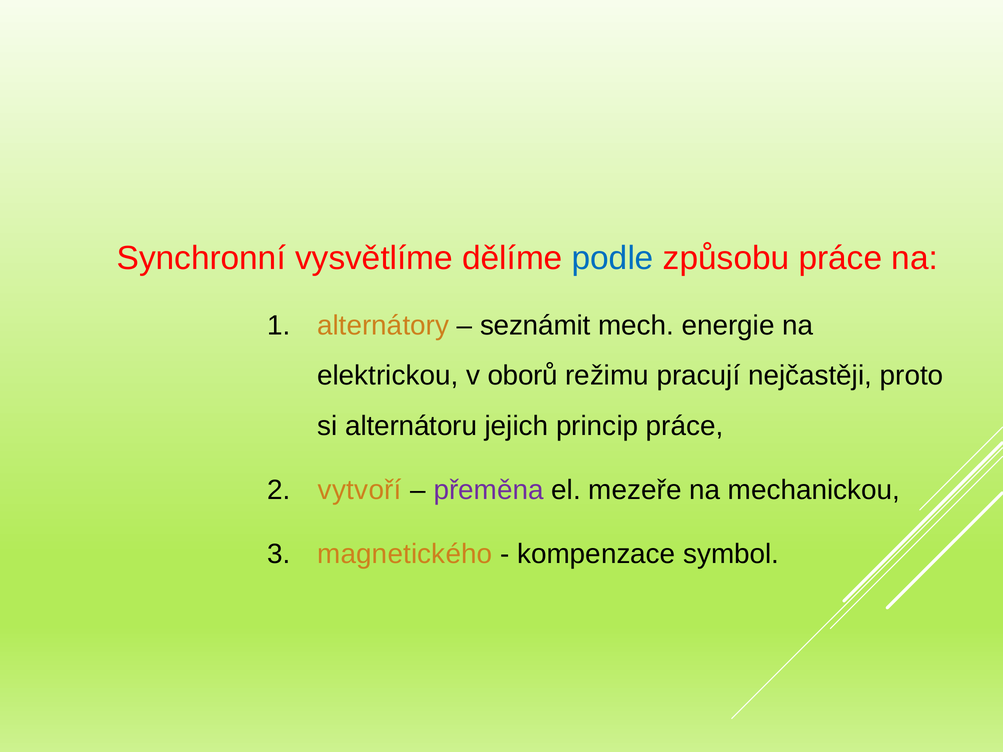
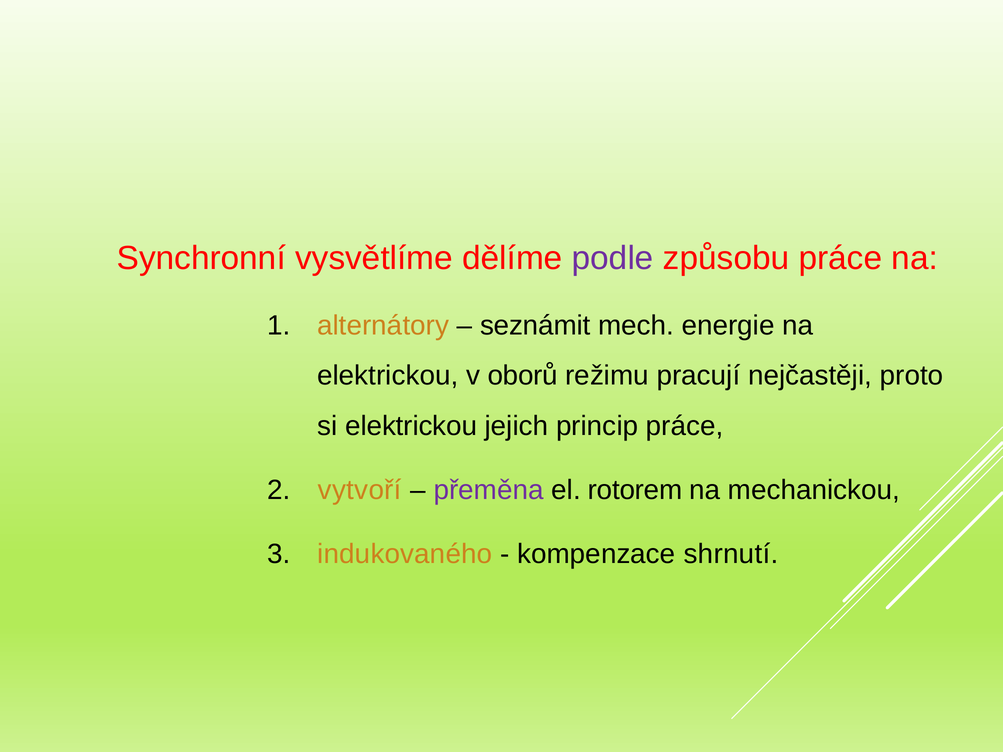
podle colour: blue -> purple
si alternátoru: alternátoru -> elektrickou
mezeře: mezeře -> rotorem
magnetického: magnetického -> indukovaného
symbol: symbol -> shrnutí
